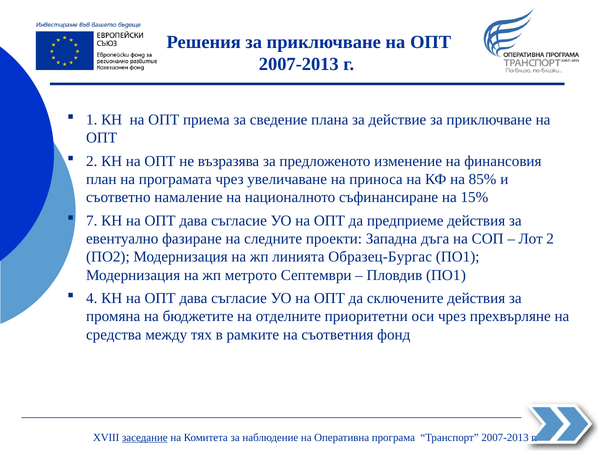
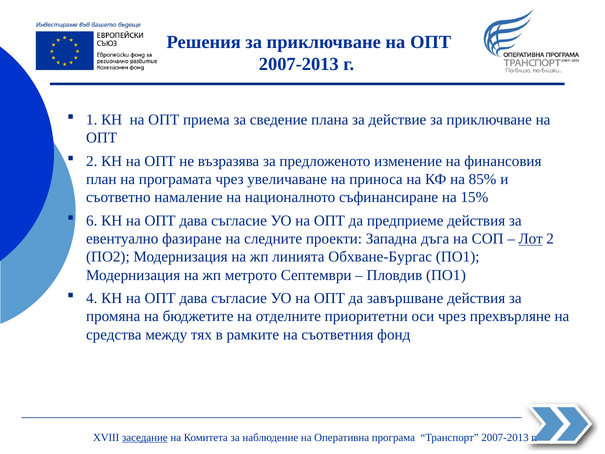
7: 7 -> 6
Лот underline: none -> present
Образец-Бургас: Образец-Бургас -> Обхване-Бургас
сключените: сключените -> завършване
